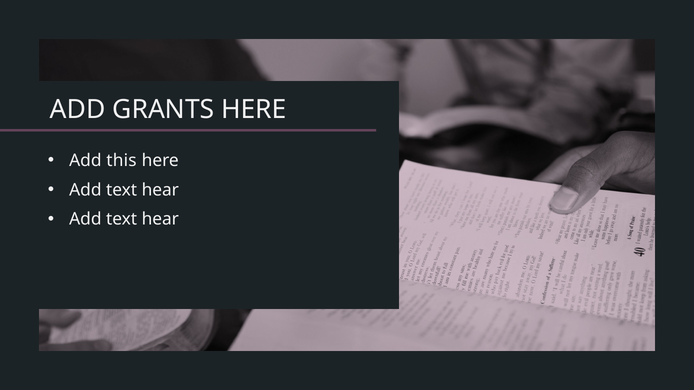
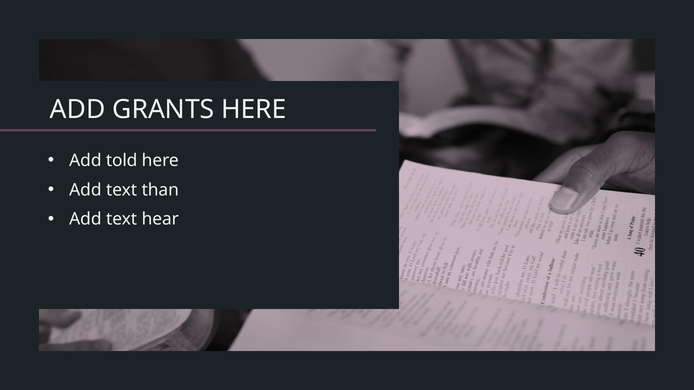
this: this -> told
hear at (160, 190): hear -> than
